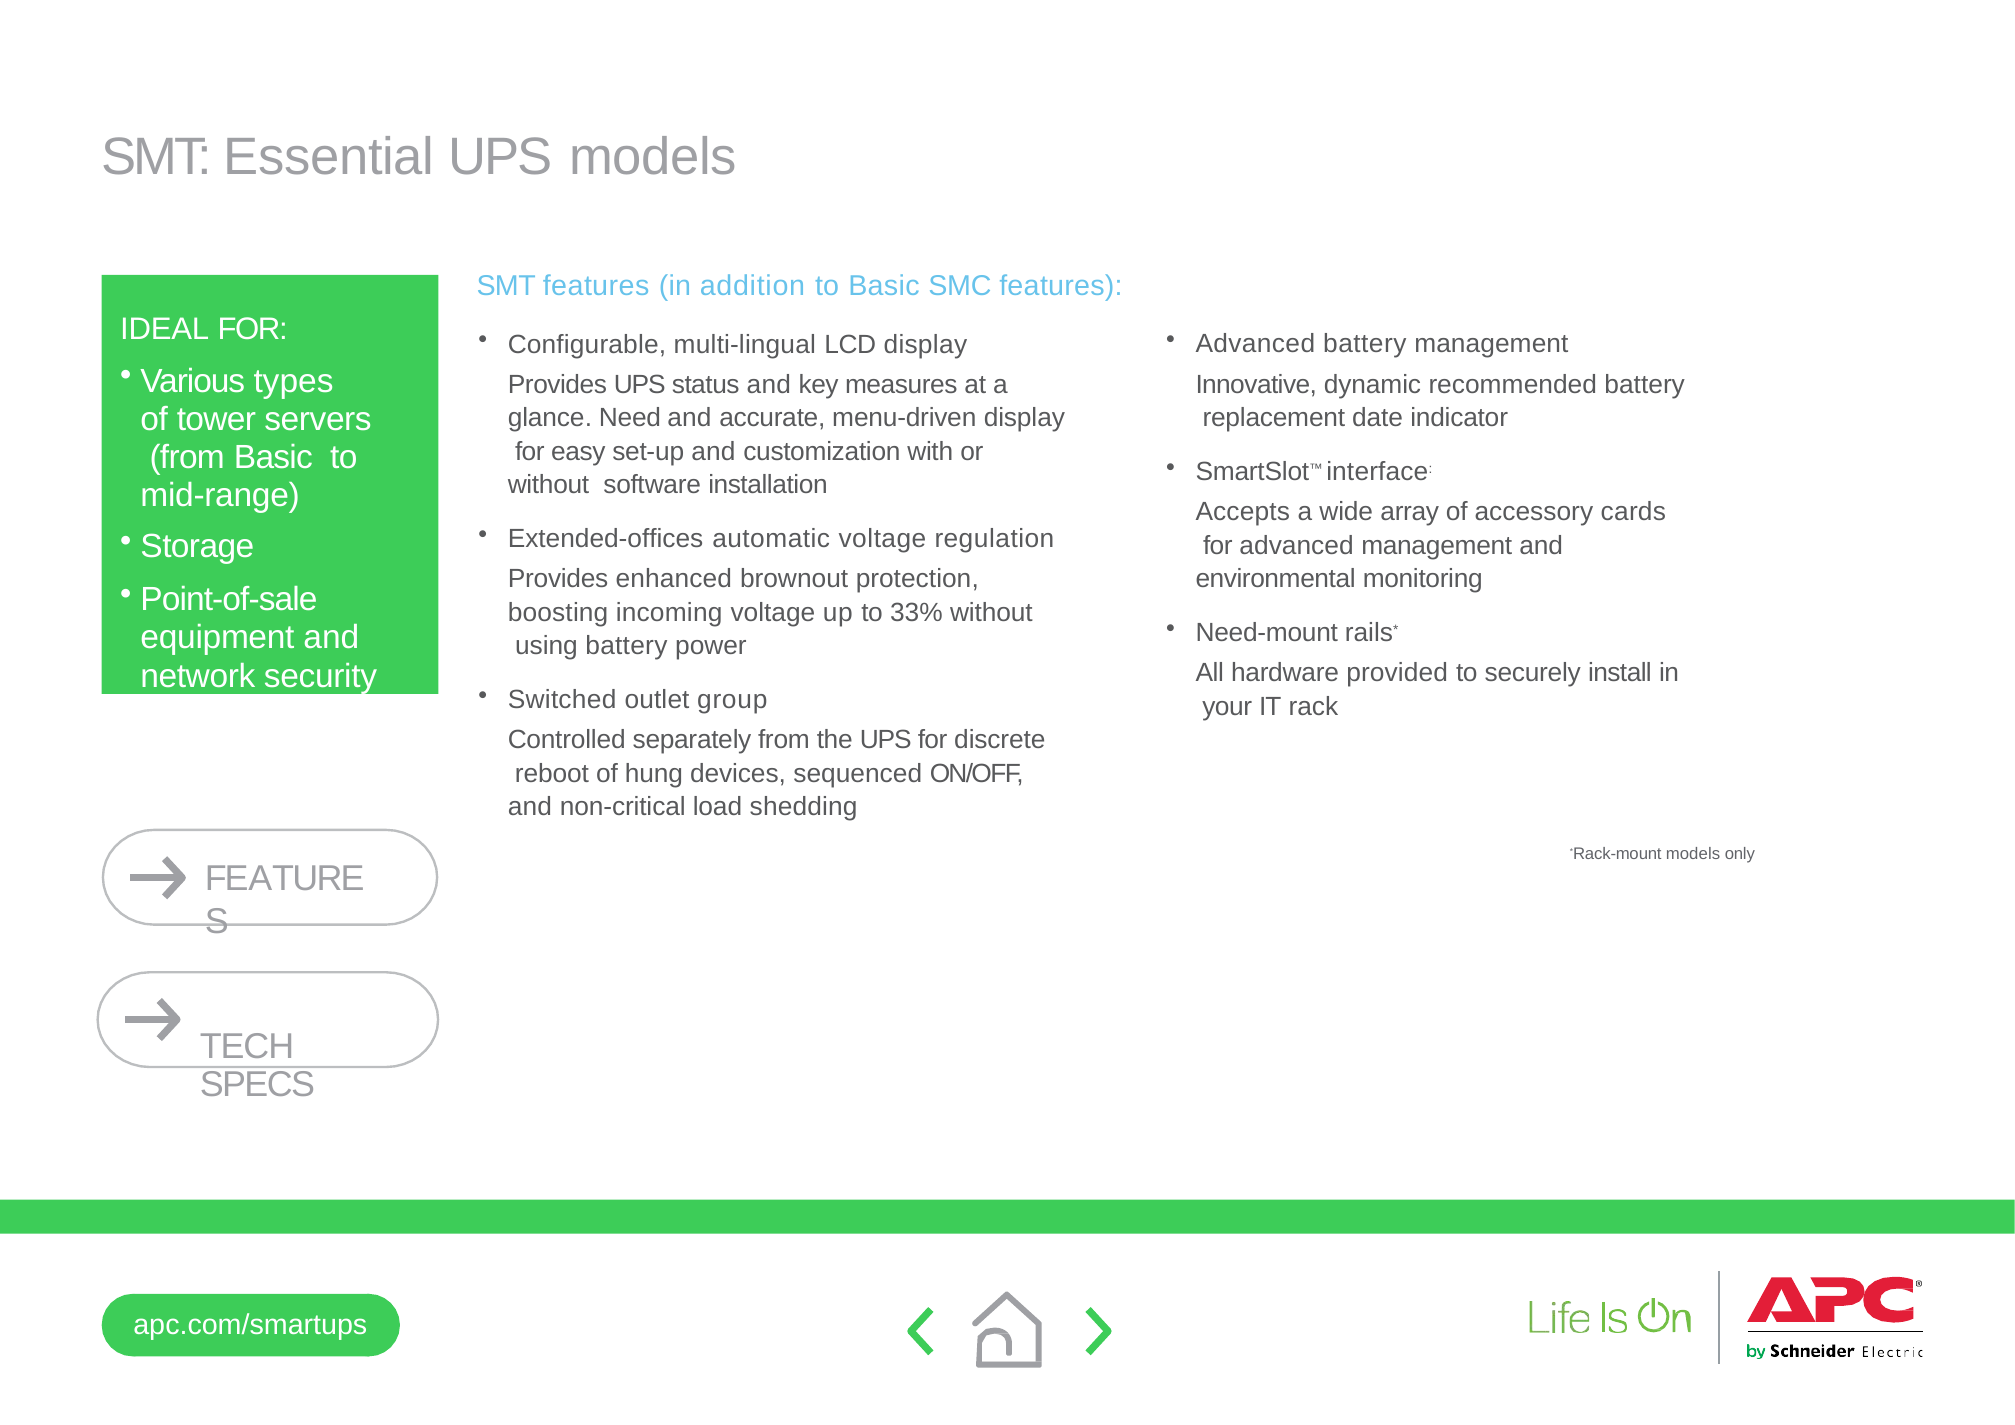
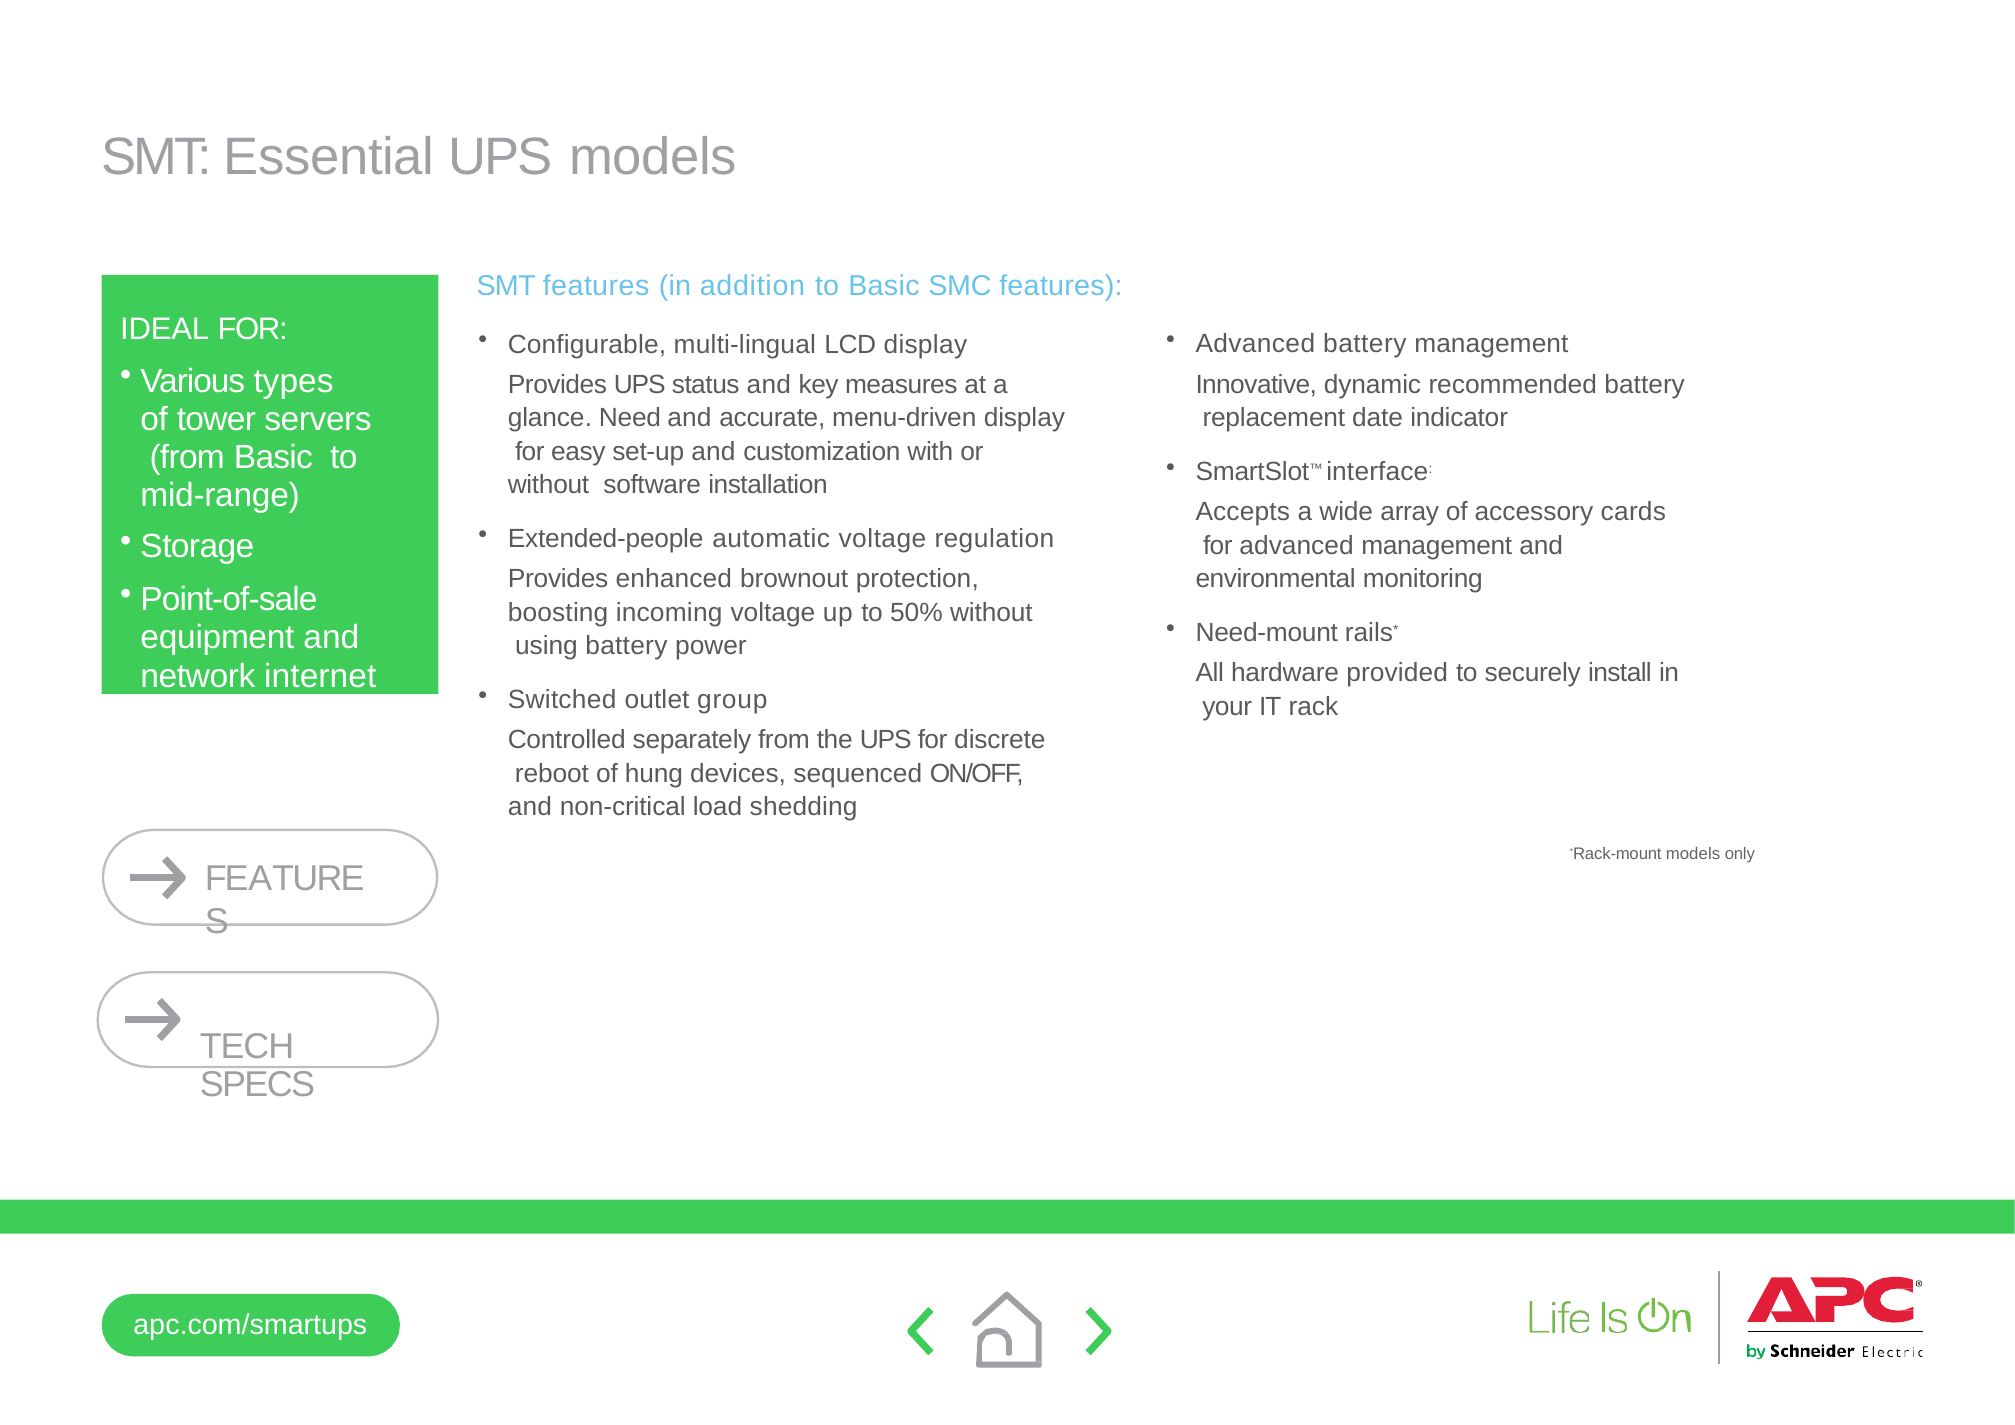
Extended-offices: Extended-offices -> Extended-people
33%: 33% -> 50%
security: security -> internet
